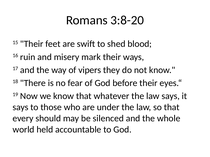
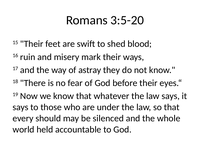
3:8-20: 3:8-20 -> 3:5-20
vipers: vipers -> astray
